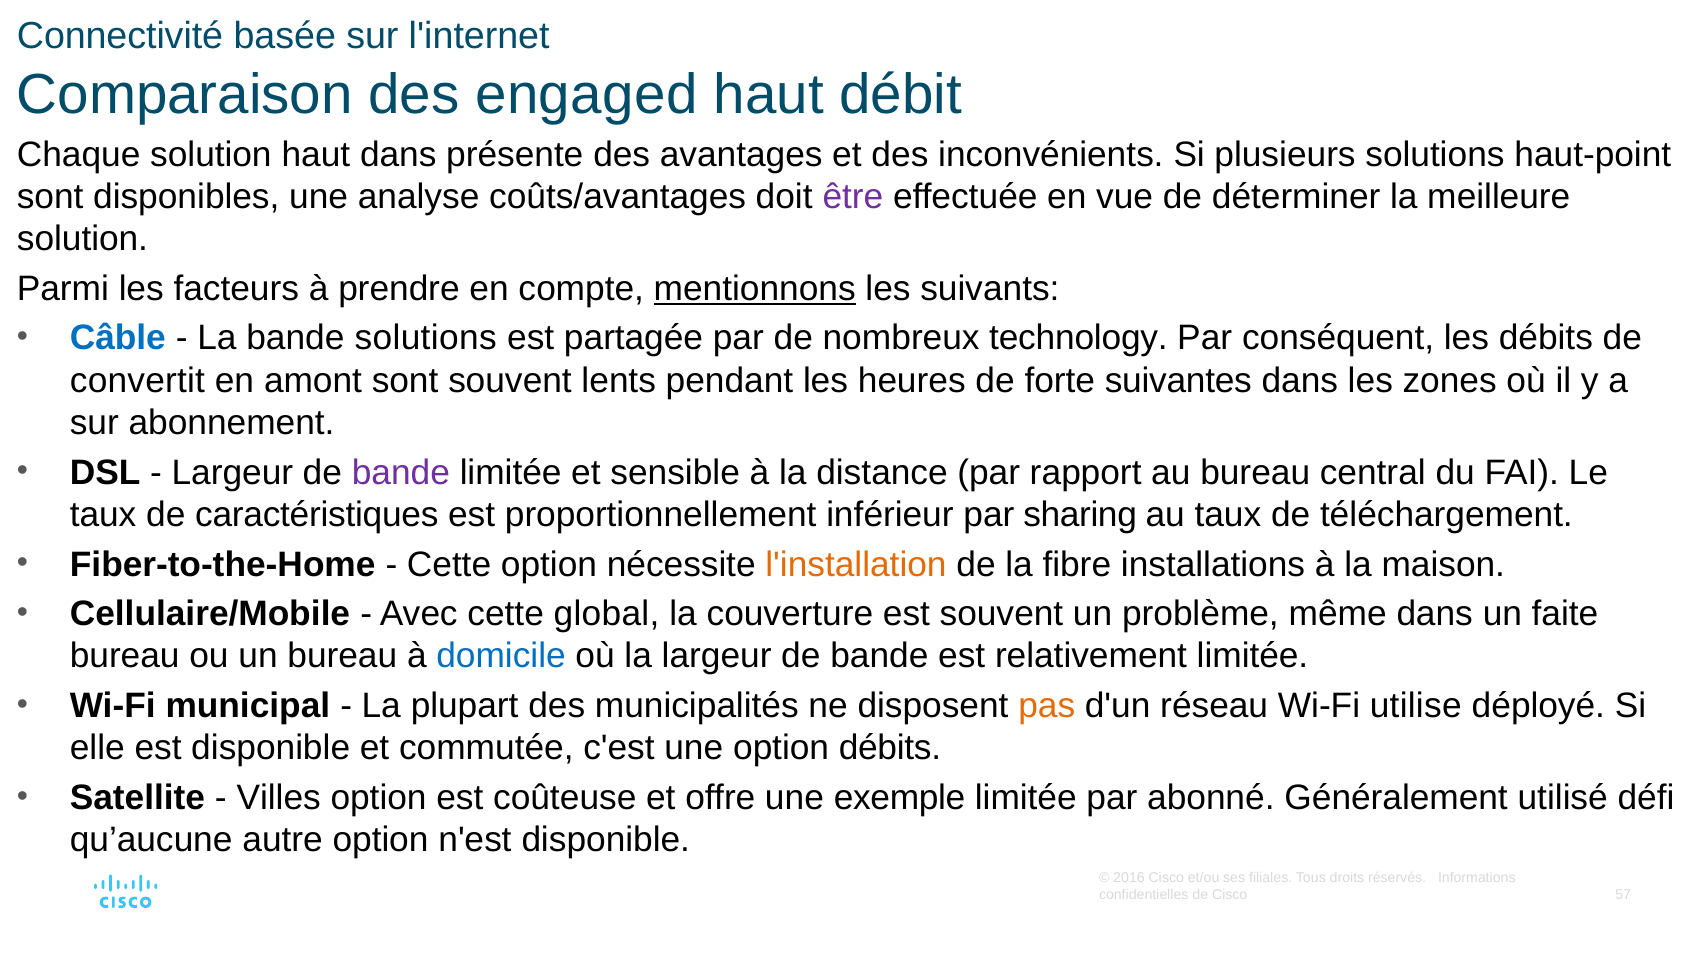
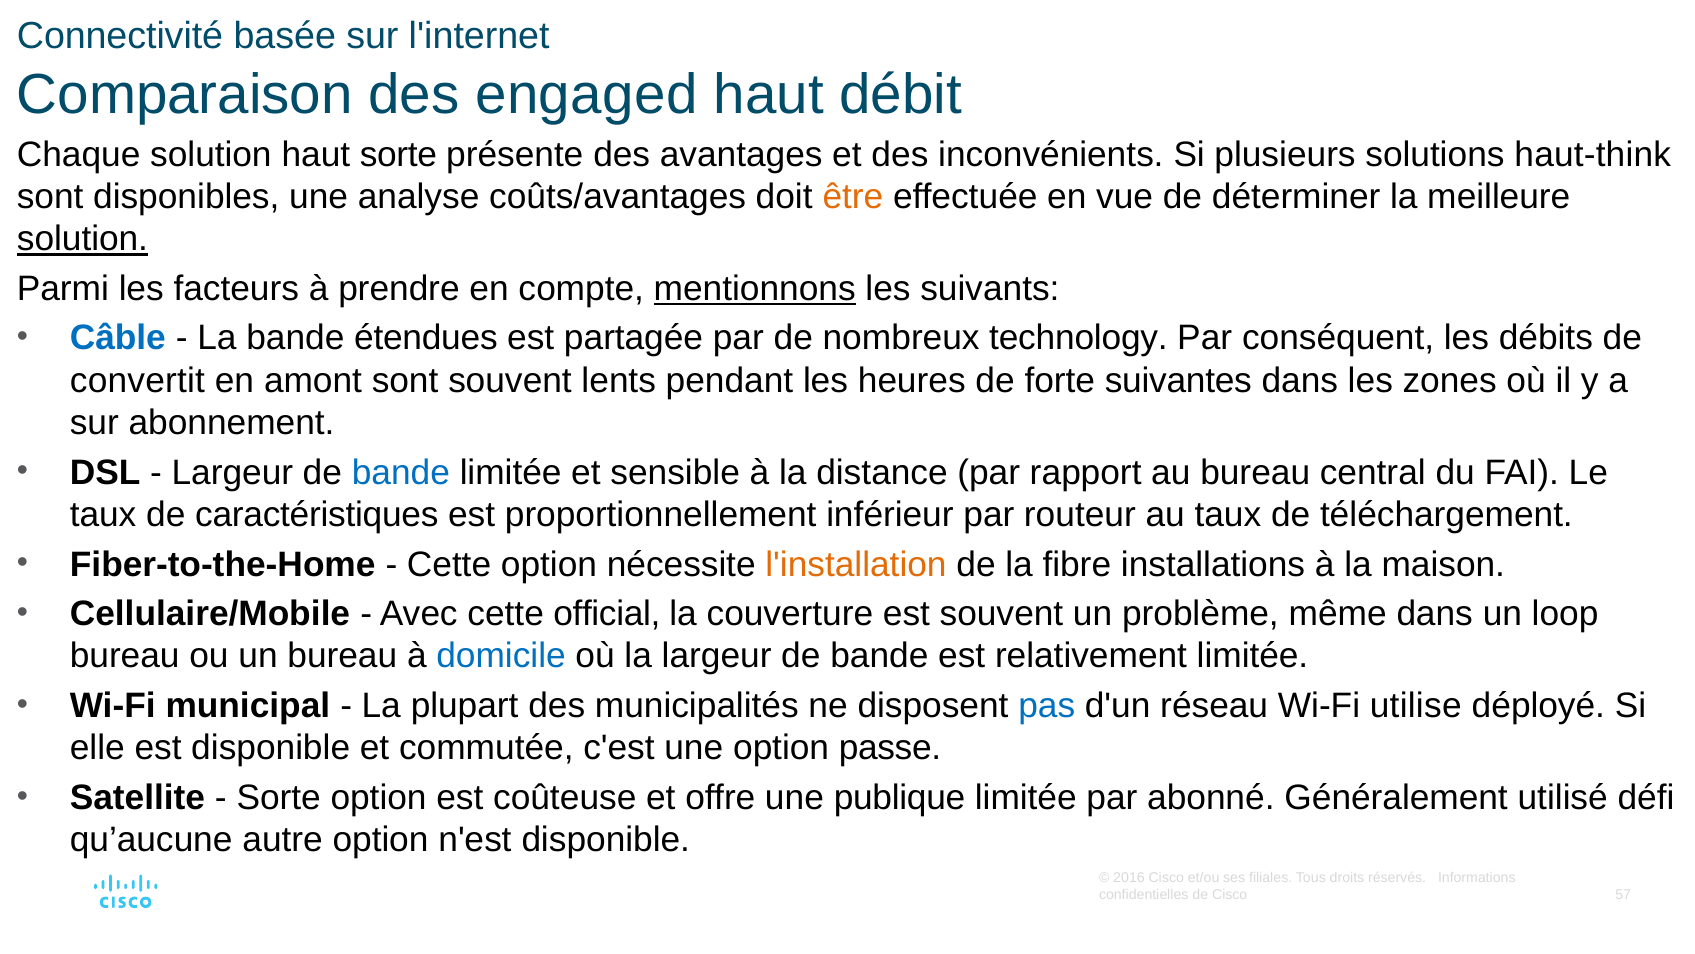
haut dans: dans -> sorte
haut-point: haut-point -> haut-think
être colour: purple -> orange
solution at (82, 239) underline: none -> present
bande solutions: solutions -> étendues
bande at (401, 472) colour: purple -> blue
sharing: sharing -> routeur
global: global -> official
faite: faite -> loop
pas colour: orange -> blue
option débits: débits -> passe
Villes at (279, 797): Villes -> Sorte
exemple: exemple -> publique
